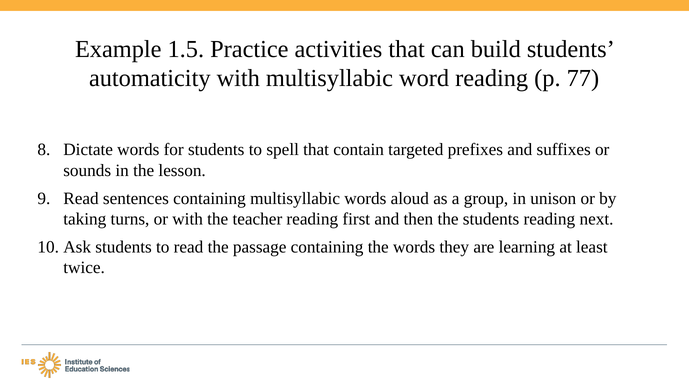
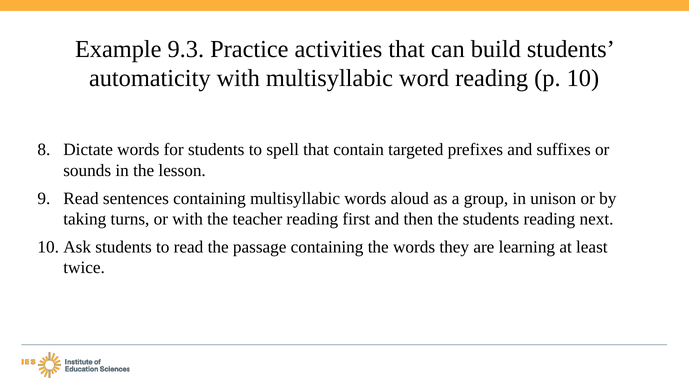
1.5: 1.5 -> 9.3
77: 77 -> 10
